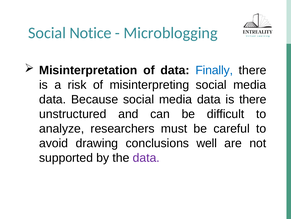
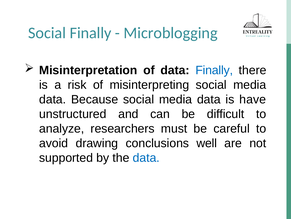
Social Notice: Notice -> Finally
is there: there -> have
data at (146, 157) colour: purple -> blue
